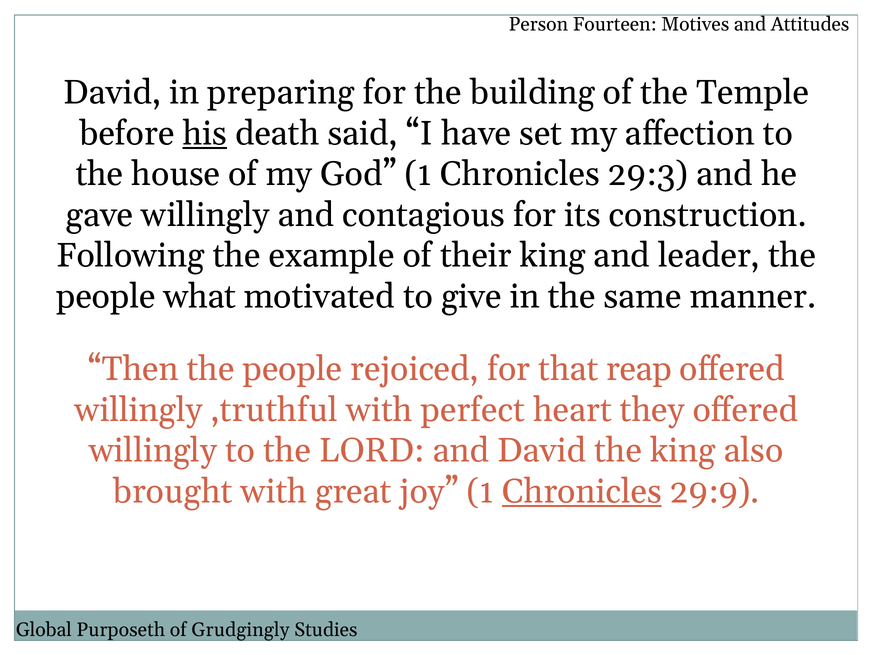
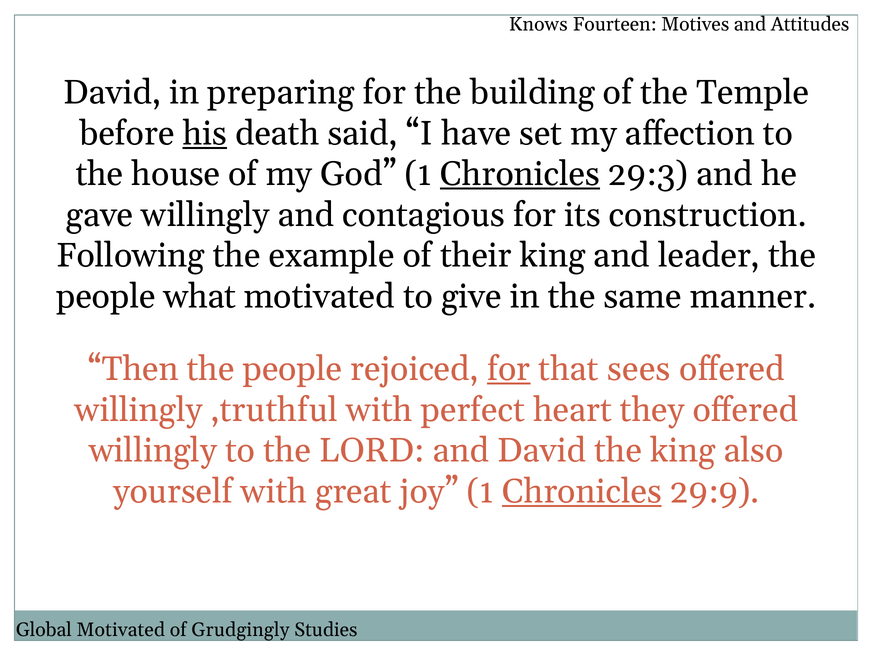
Person: Person -> Knows
Chronicles at (520, 174) underline: none -> present
for at (509, 369) underline: none -> present
reap: reap -> sees
brought: brought -> yourself
Global Purposeth: Purposeth -> Motivated
